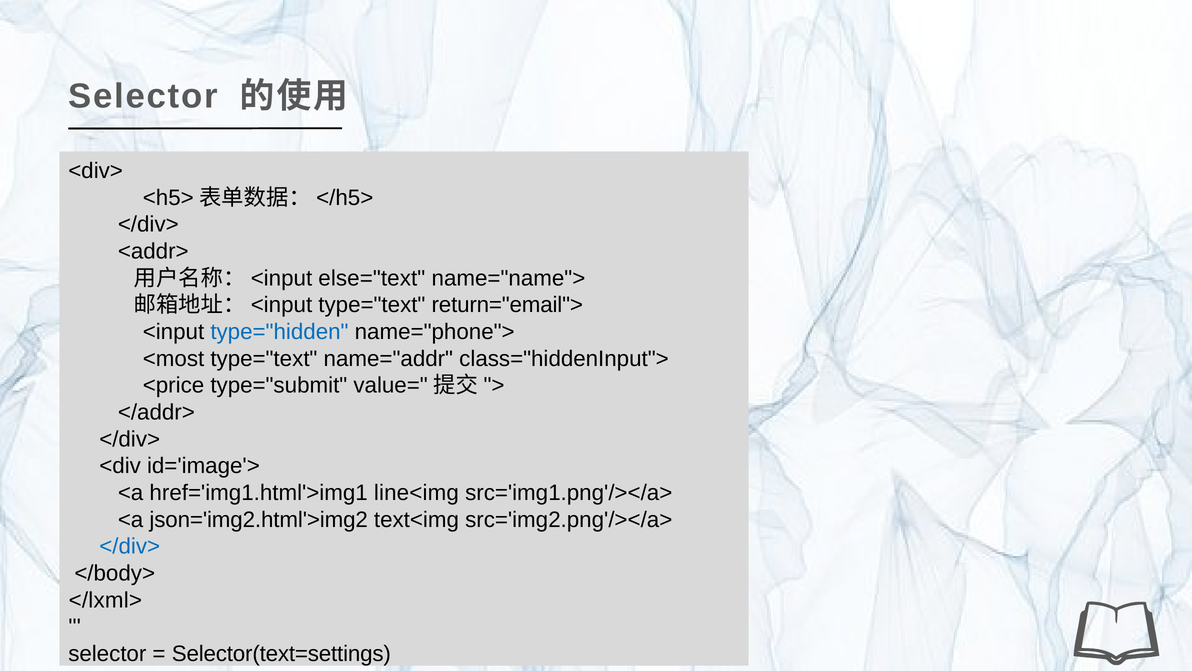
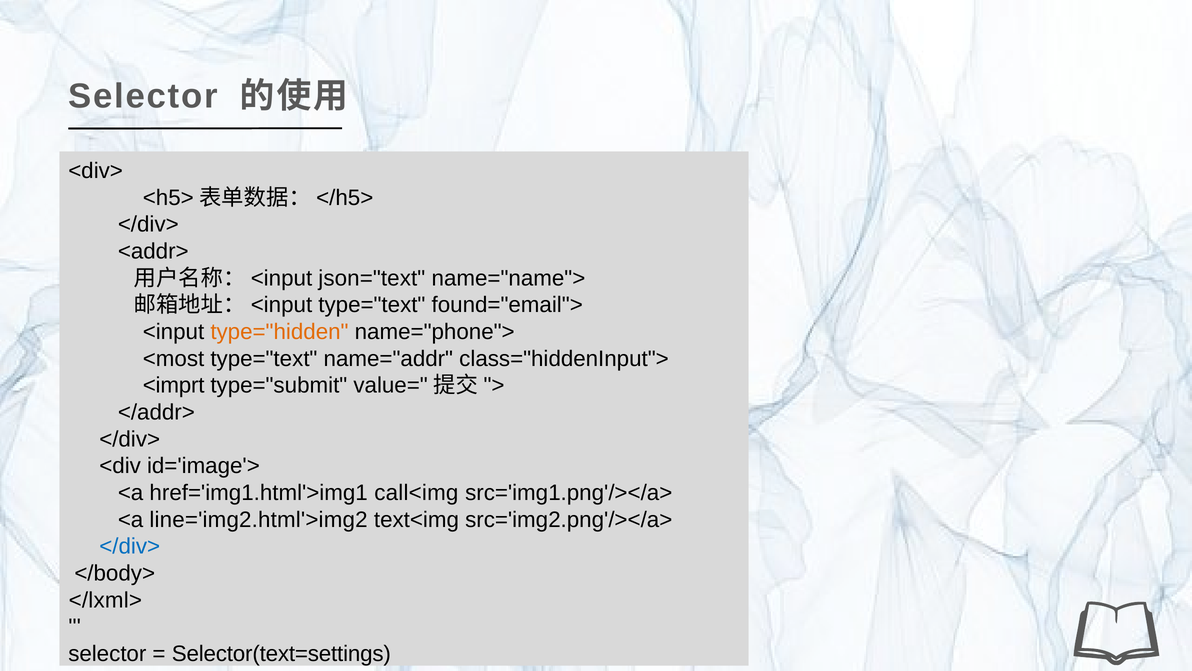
else="text: else="text -> json="text
return="email">: return="email"> -> found="email">
type="hidden colour: blue -> orange
<price: <price -> <imprt
line<img: line<img -> call<img
json='img2.html'>img2: json='img2.html'>img2 -> line='img2.html'>img2
